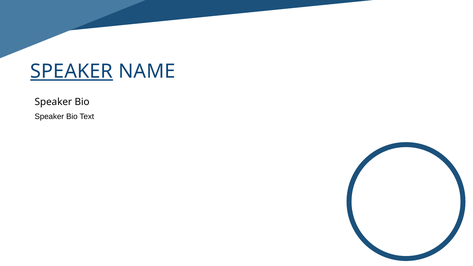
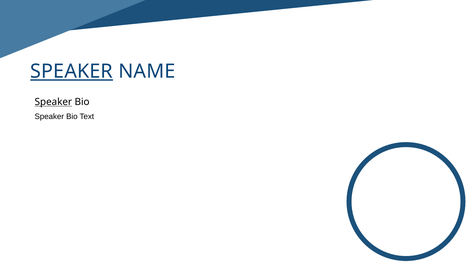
Speaker at (53, 102) underline: none -> present
